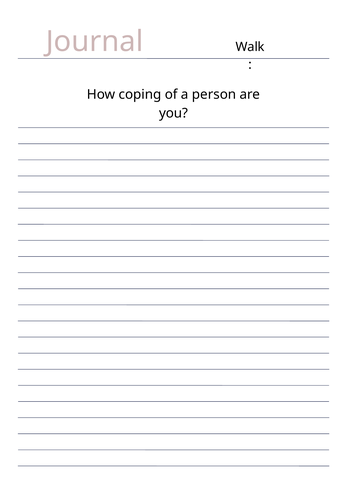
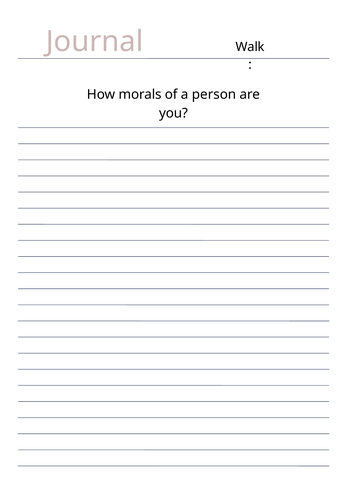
coping: coping -> morals
